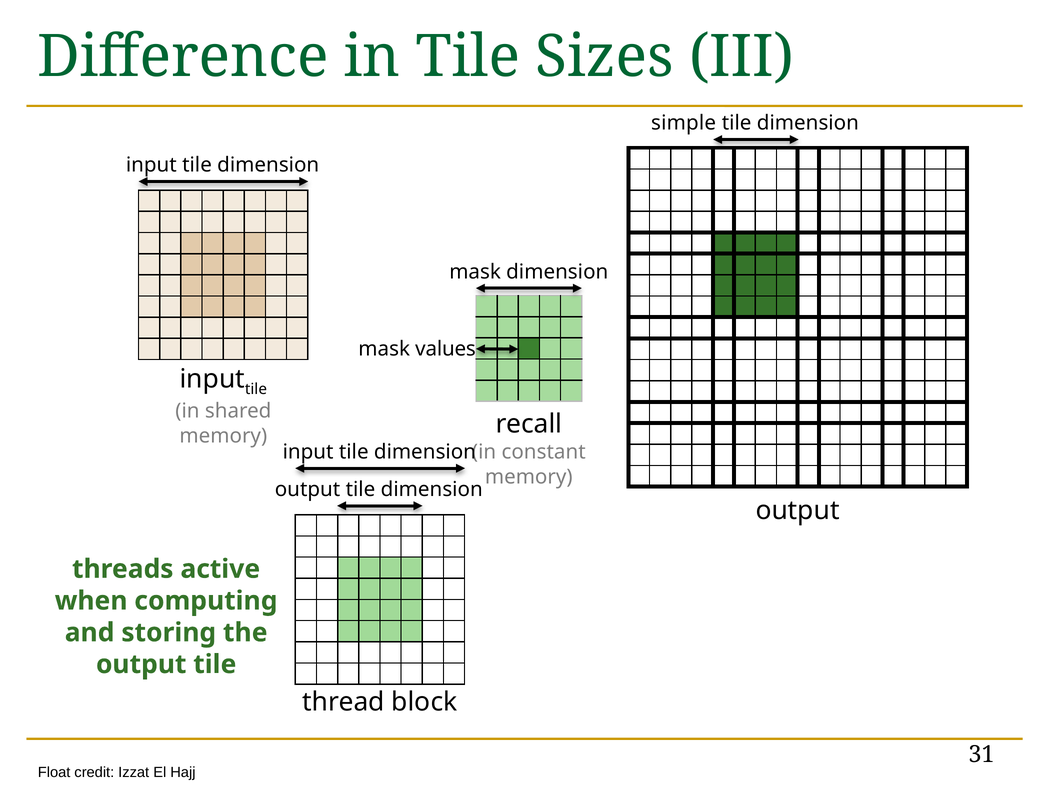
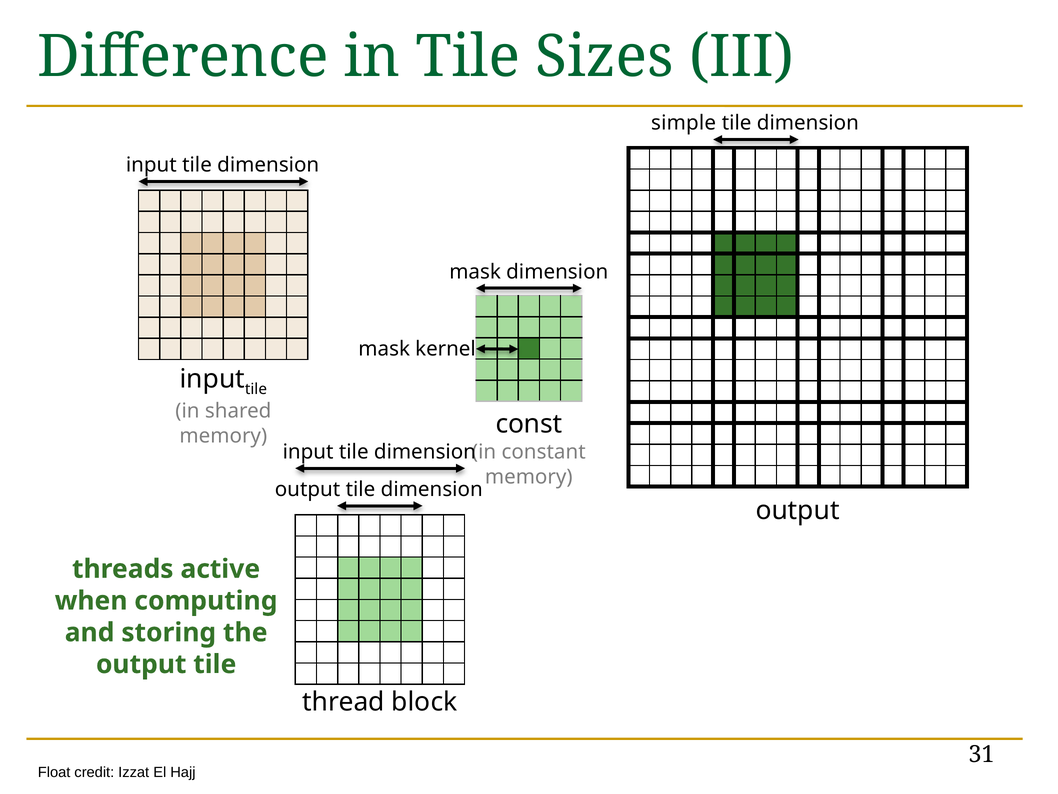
values: values -> kernel
recall: recall -> const
